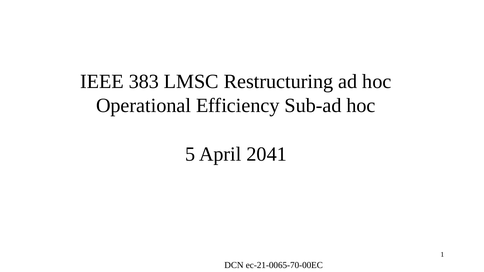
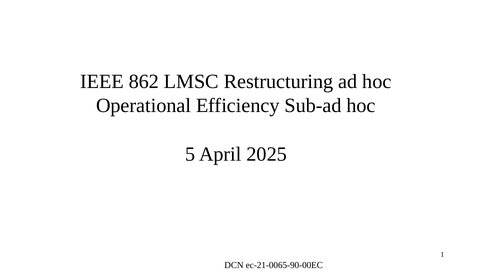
383: 383 -> 862
2041: 2041 -> 2025
ec-21-0065-70-00EC: ec-21-0065-70-00EC -> ec-21-0065-90-00EC
